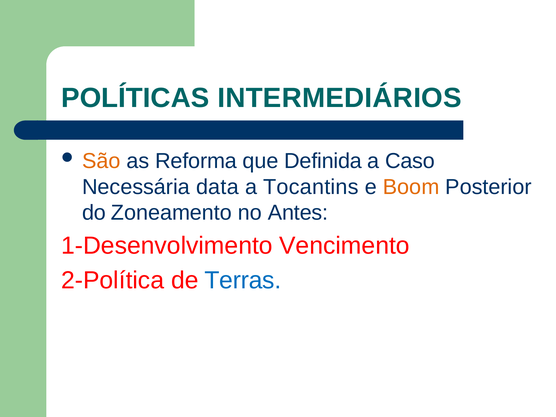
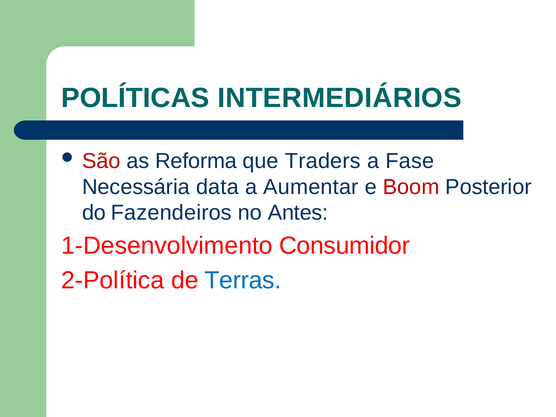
São colour: orange -> red
Definida: Definida -> Traders
Caso: Caso -> Fase
Tocantins: Tocantins -> Aumentar
Boom colour: orange -> red
Zoneamento: Zoneamento -> Fazendeiros
Vencimento: Vencimento -> Consumidor
